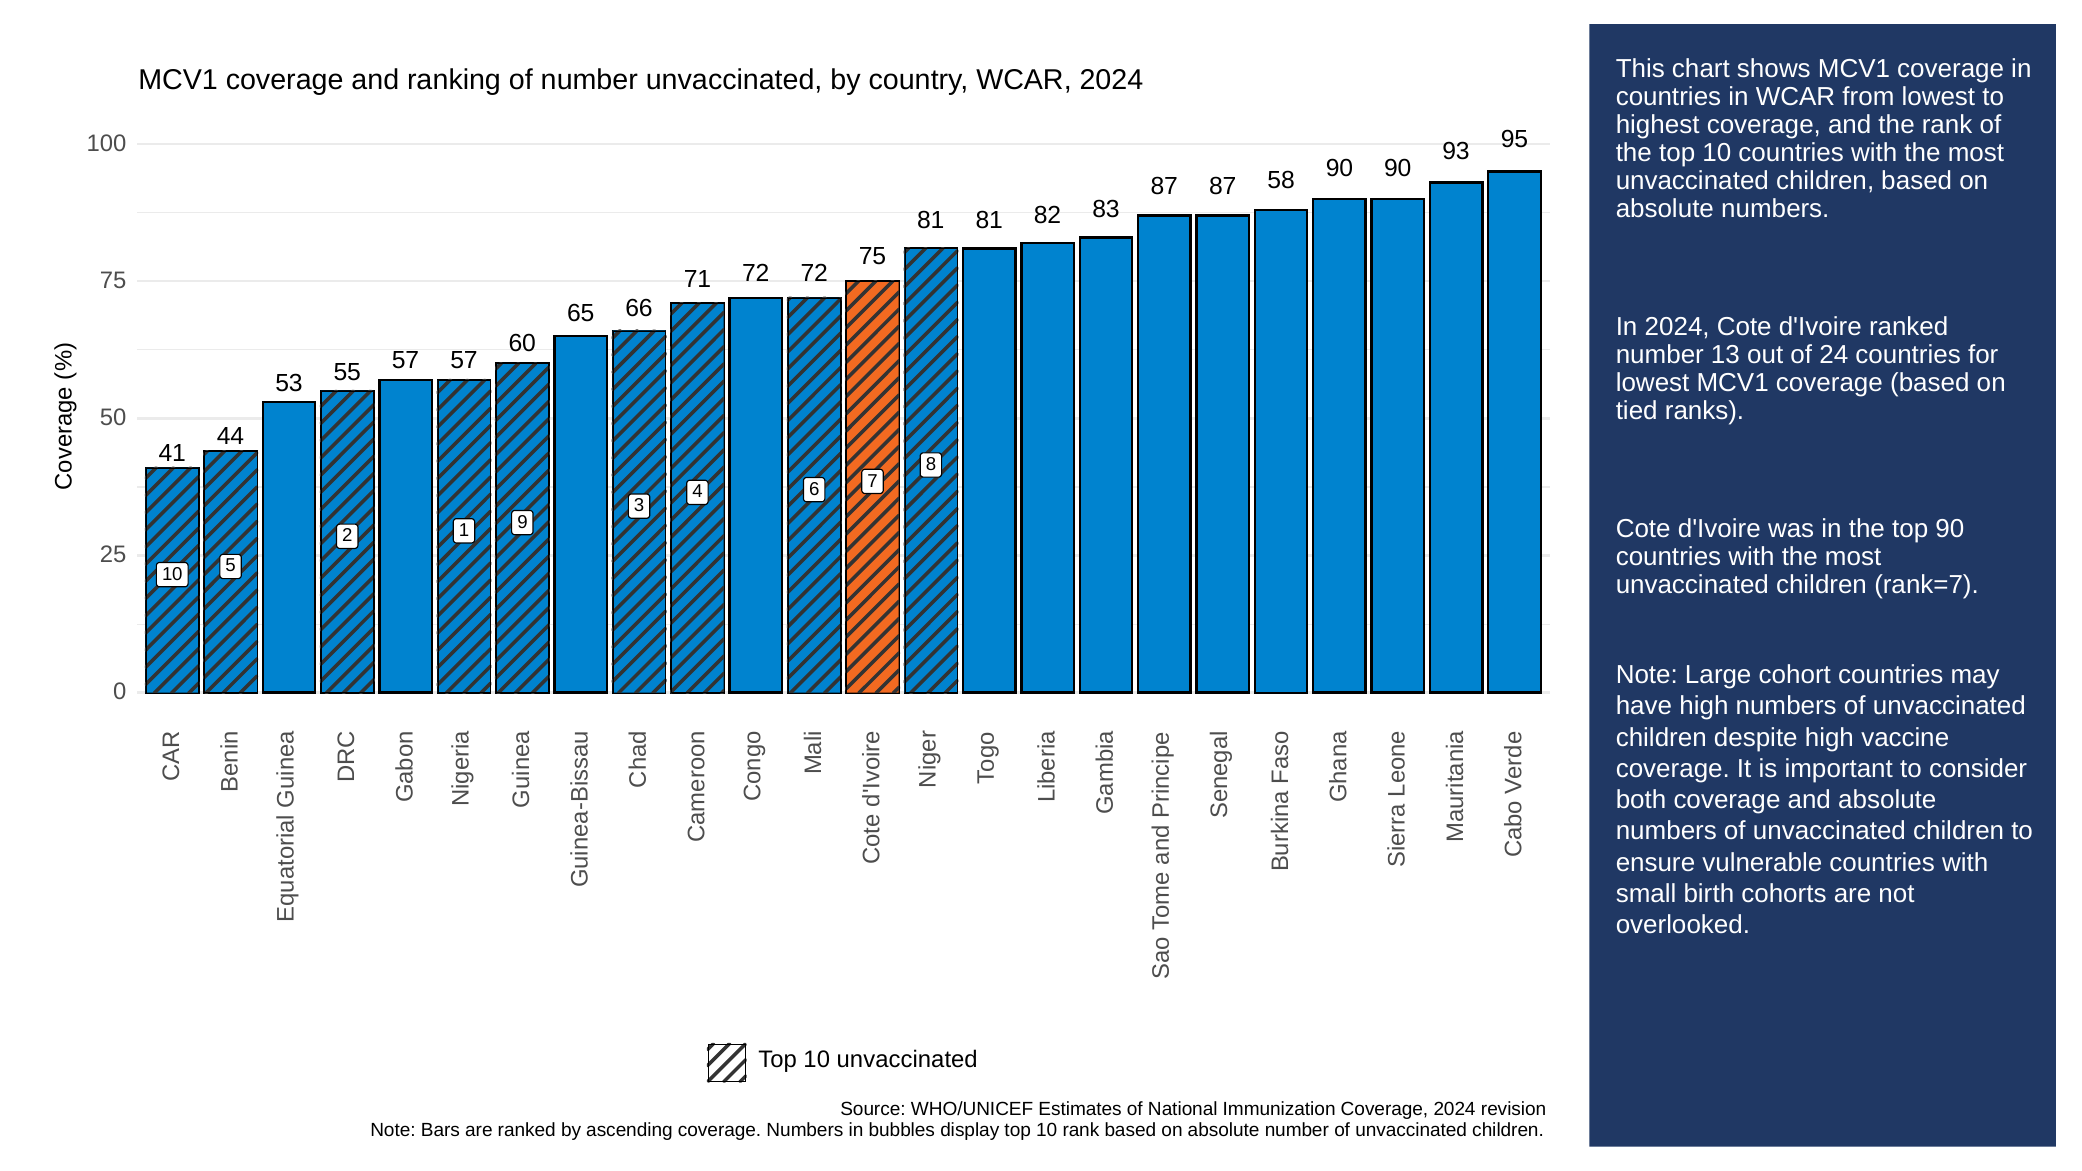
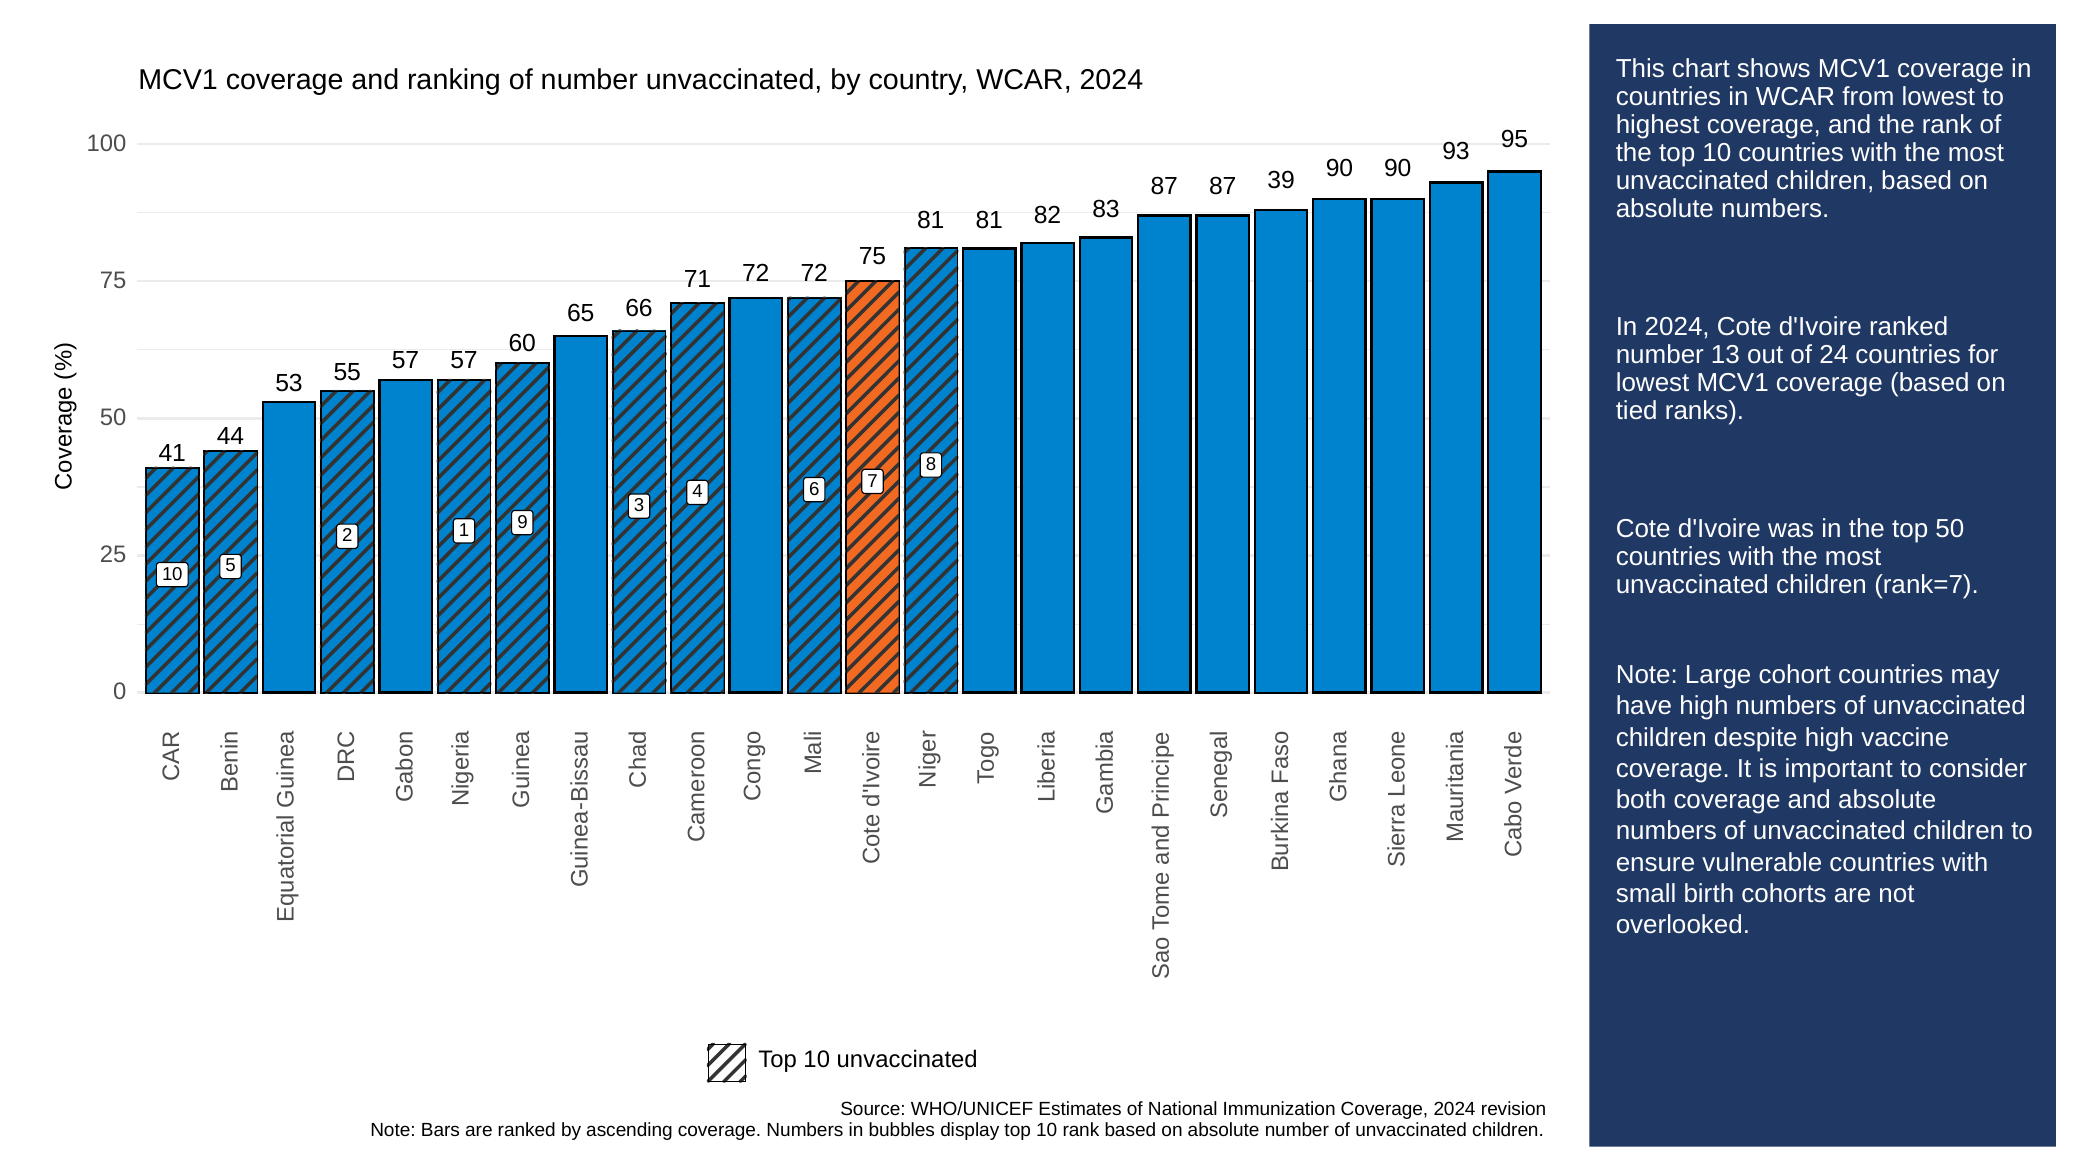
58: 58 -> 39
top 90: 90 -> 50
